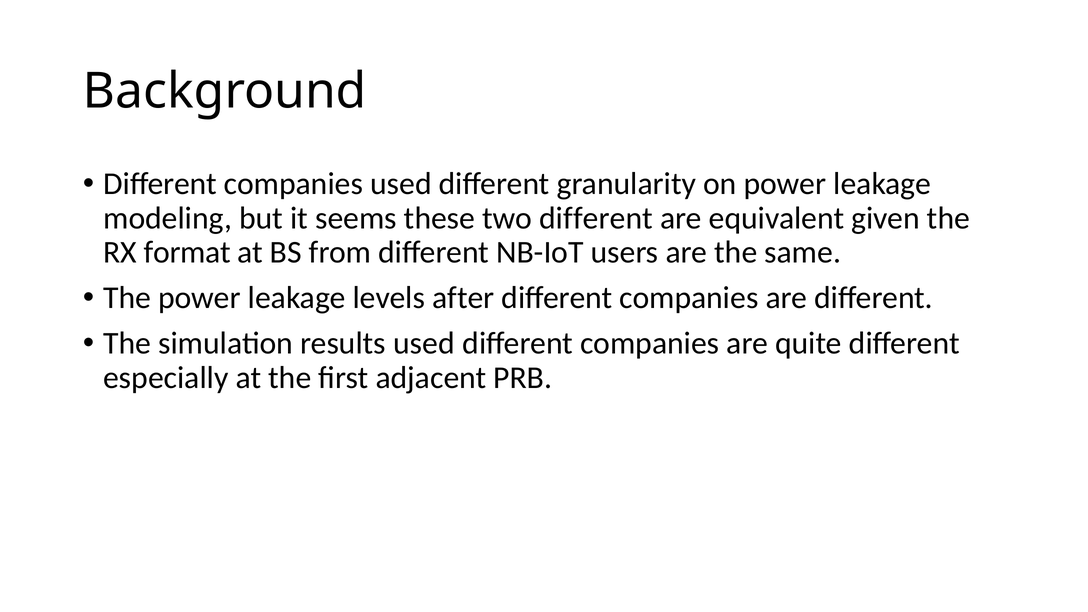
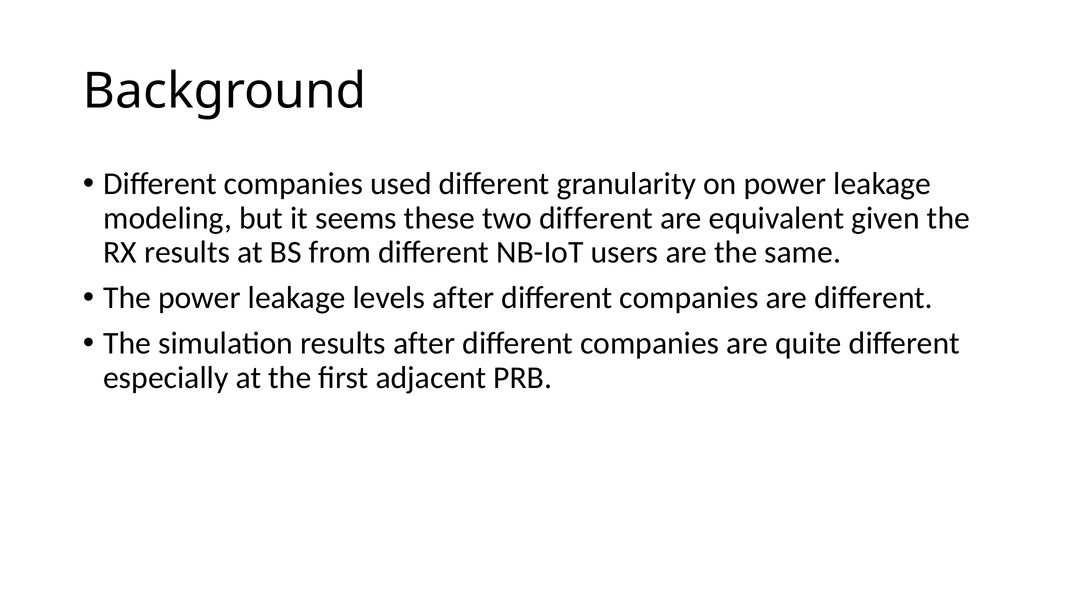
RX format: format -> results
results used: used -> after
